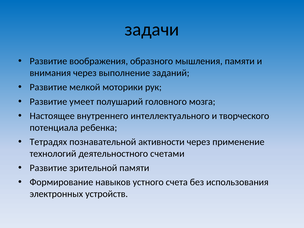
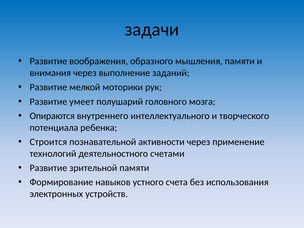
Настоящее: Настоящее -> Опираются
Тетрадях: Тетрадях -> Строится
